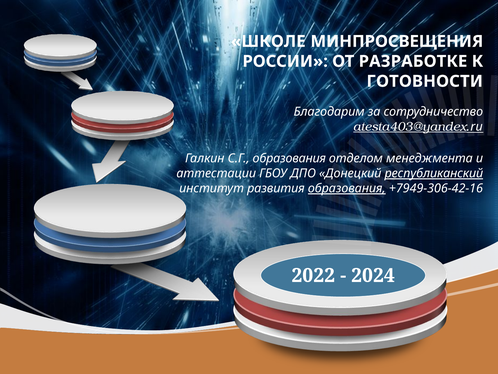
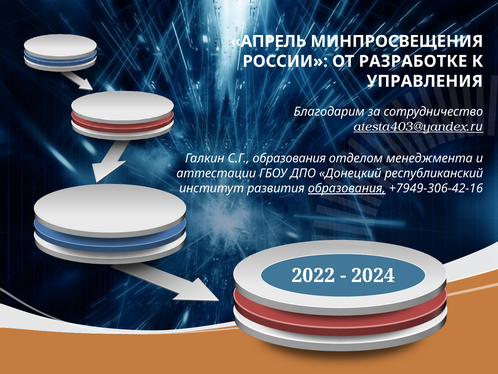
ШКОЛЕ: ШКОЛЕ -> АПРЕЛЬ
ГОТОВНОСТИ: ГОТОВНОСТИ -> УПРАВЛЕНИЯ
республиканский underline: present -> none
